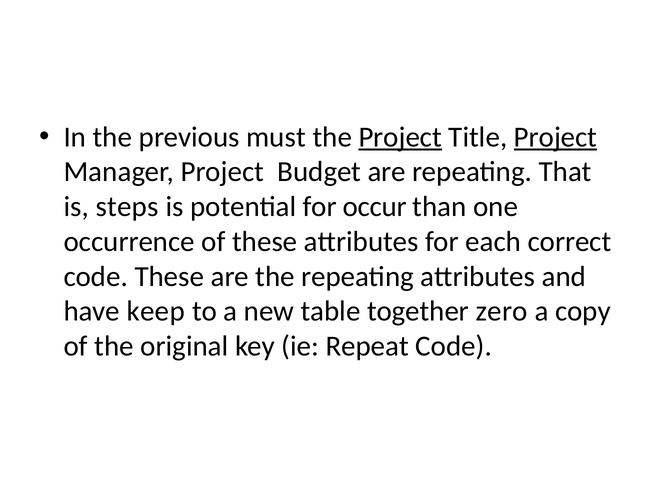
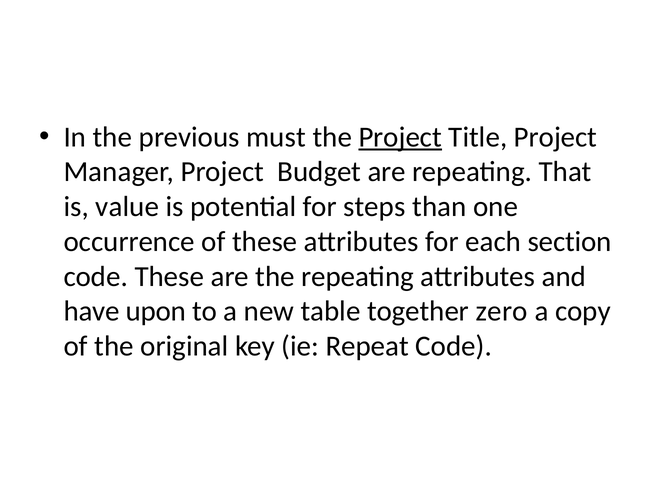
Project at (555, 137) underline: present -> none
steps: steps -> value
occur: occur -> steps
correct: correct -> section
keep: keep -> upon
